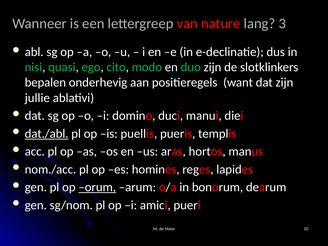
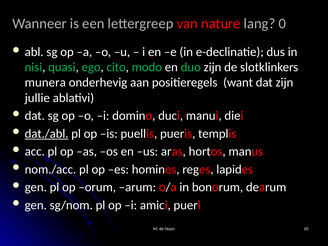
3: 3 -> 0
bepalen: bepalen -> munera
orum underline: present -> none
